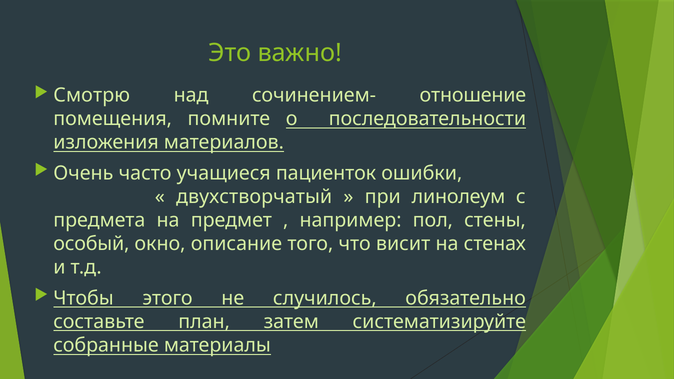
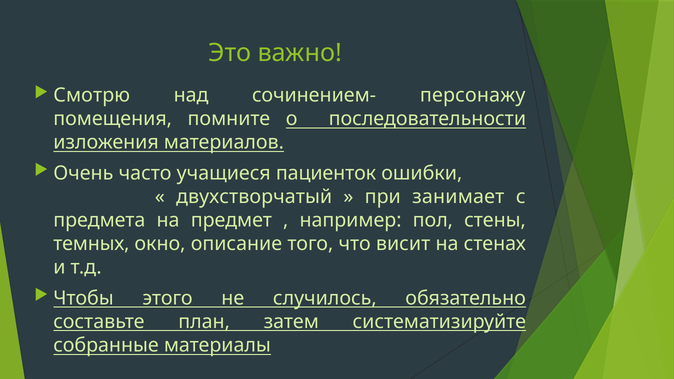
отношение: отношение -> персонажу
линолеум: линолеум -> занимает
особый: особый -> темных
